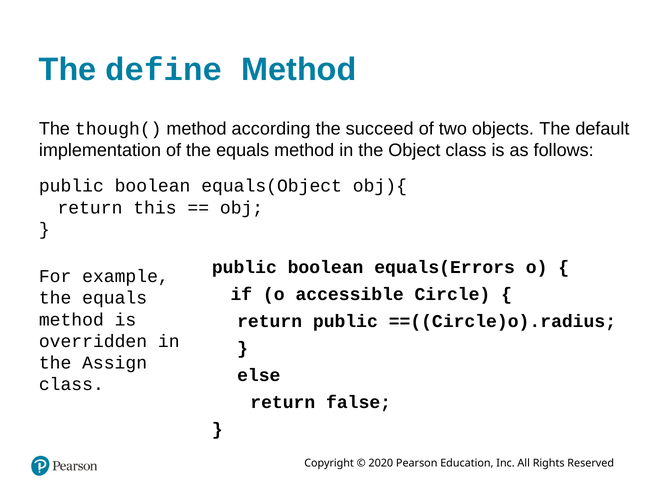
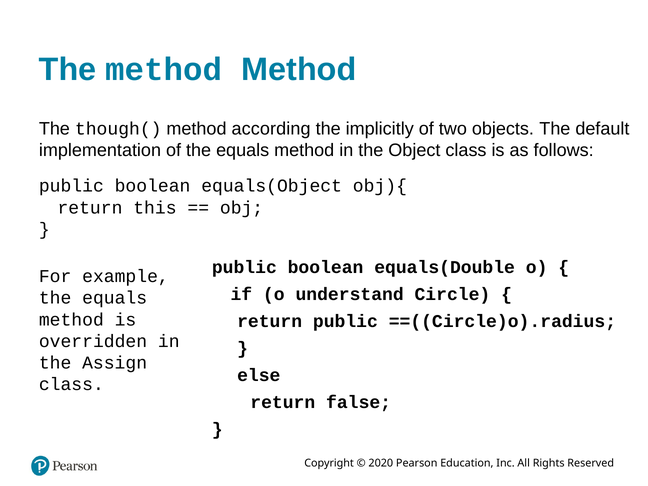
The define: define -> method
succeed: succeed -> implicitly
equals(Errors: equals(Errors -> equals(Double
accessible: accessible -> understand
